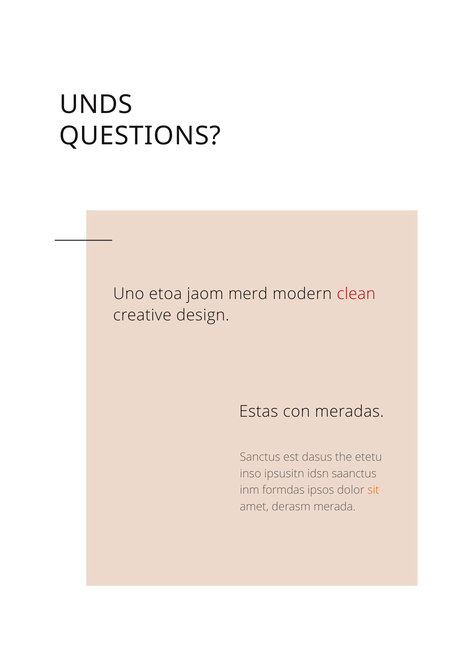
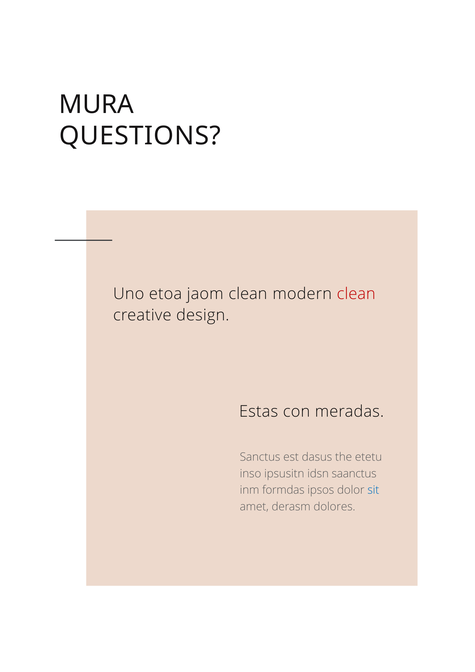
UNDS: UNDS -> MURA
jaom merd: merd -> clean
sit colour: orange -> blue
merada: merada -> dolores
